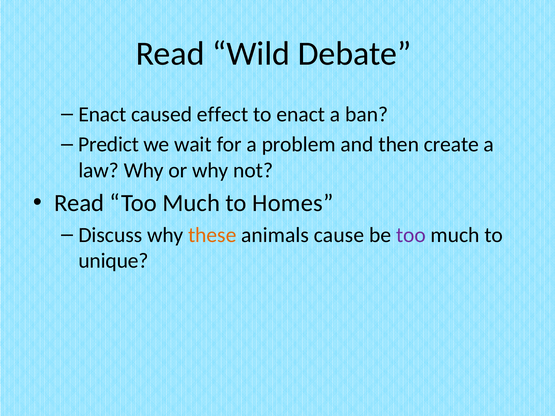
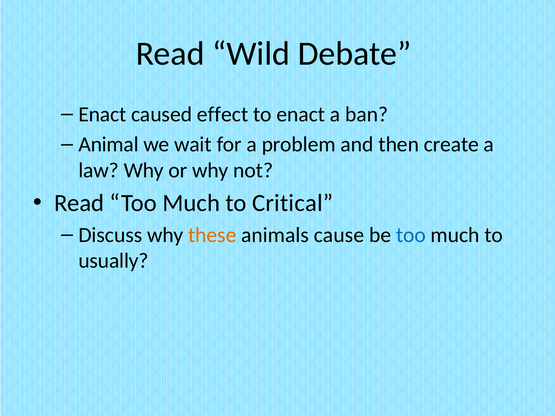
Predict: Predict -> Animal
Homes: Homes -> Critical
too at (411, 235) colour: purple -> blue
unique: unique -> usually
